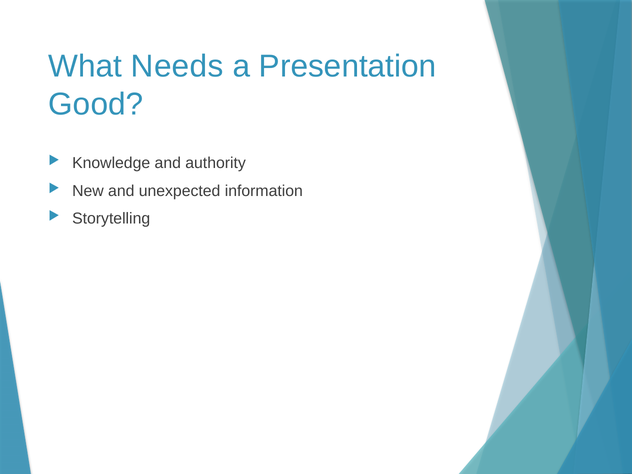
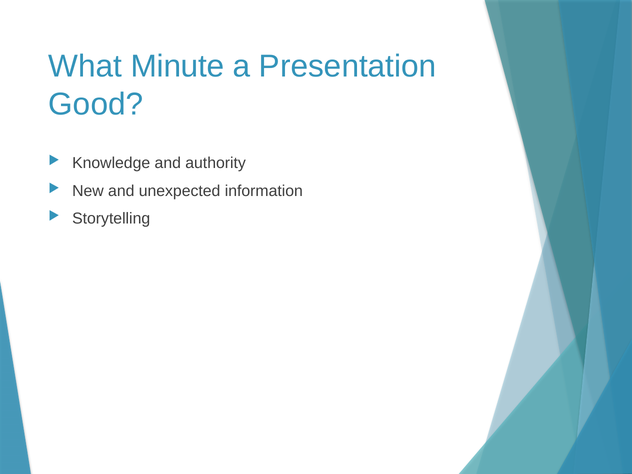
Needs: Needs -> Minute
